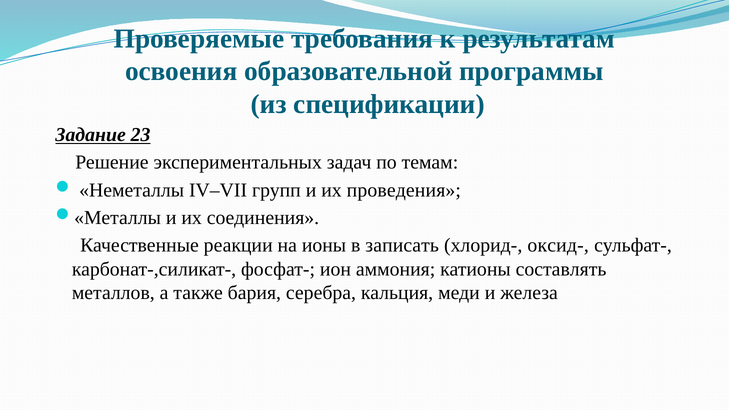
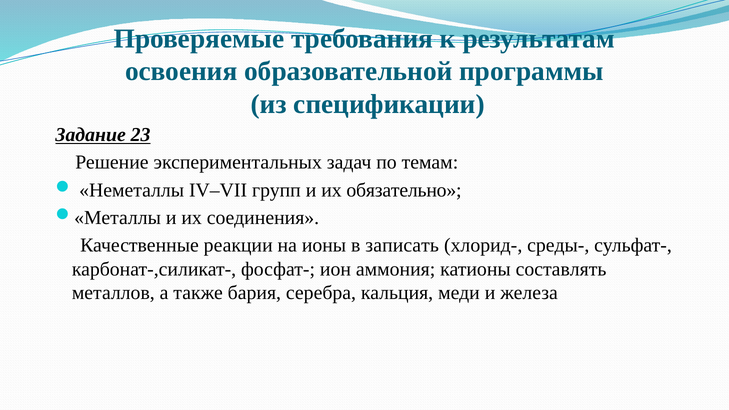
проведения: проведения -> обязательно
оксид-: оксид- -> среды-
